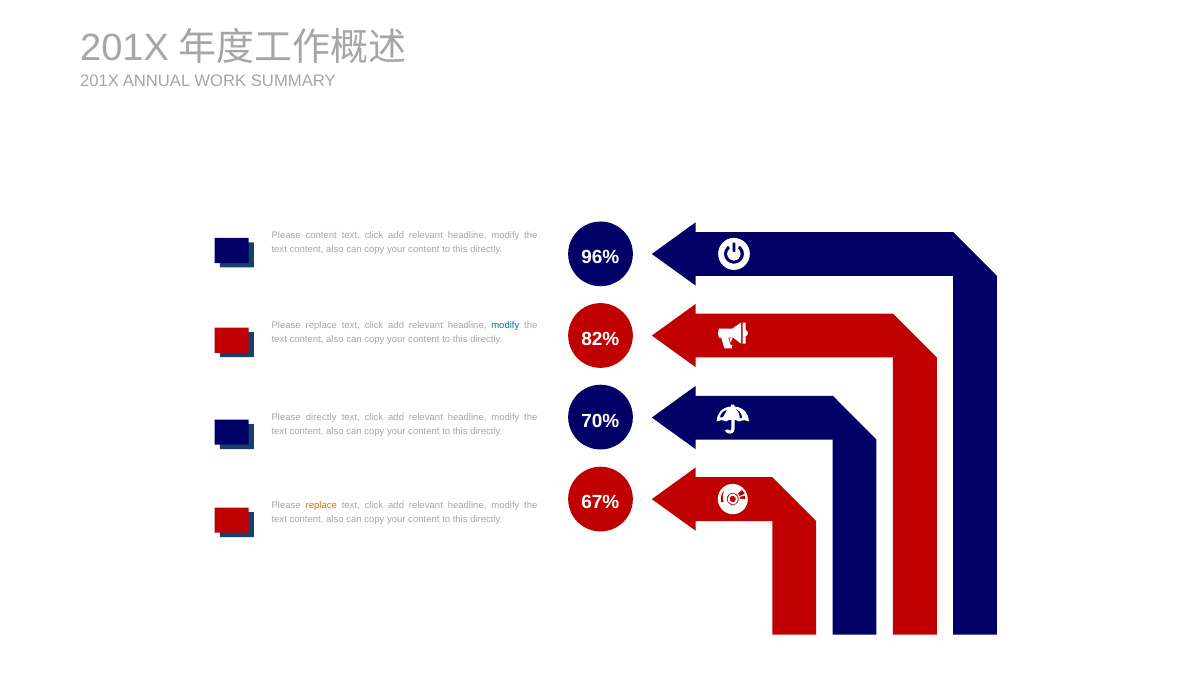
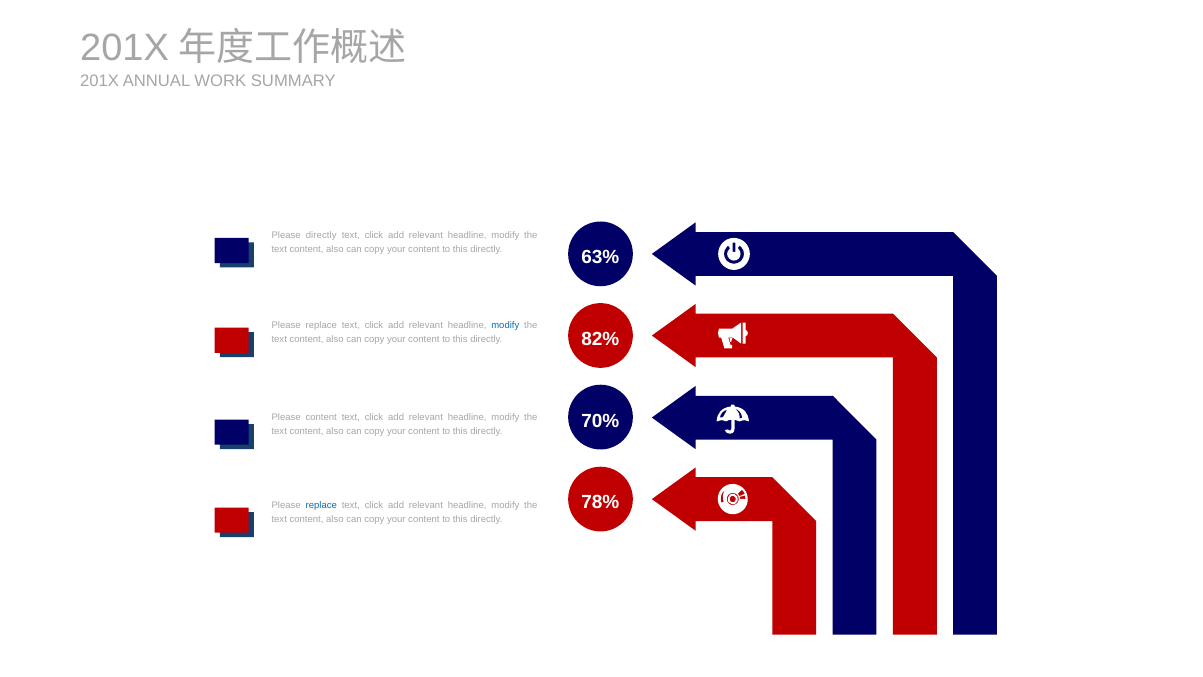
Please content: content -> directly
96%: 96% -> 63%
Please directly: directly -> content
67%: 67% -> 78%
replace at (321, 505) colour: orange -> blue
